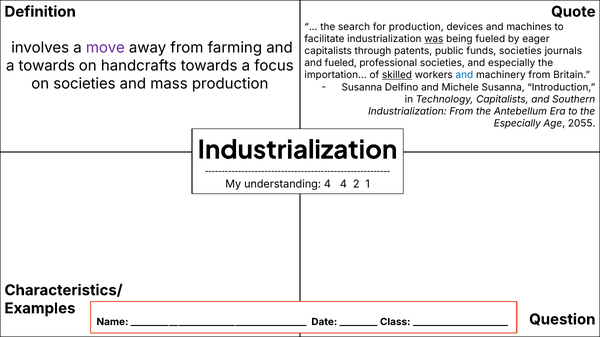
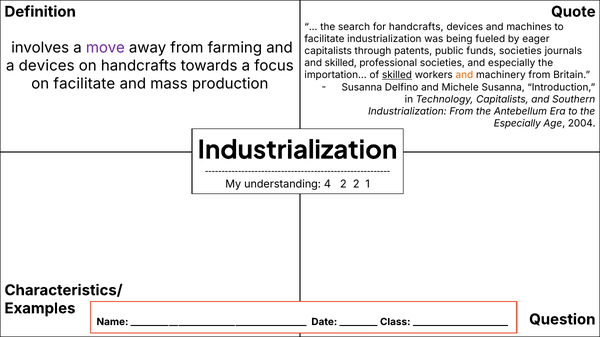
for production: production -> handcrafts
was underline: present -> none
and fueled: fueled -> skilled
a towards: towards -> devices
and at (464, 75) colour: blue -> orange
on societies: societies -> facilitate
2055: 2055 -> 2004
4 4: 4 -> 2
